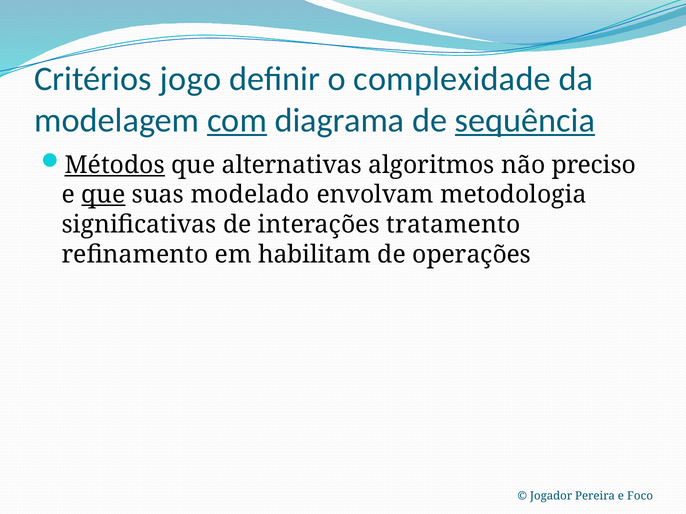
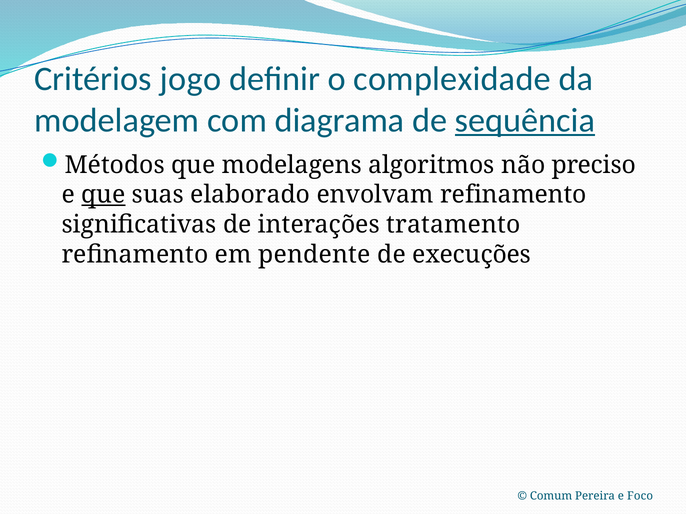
com underline: present -> none
Métodos underline: present -> none
alternativas: alternativas -> modelagens
modelado: modelado -> elaborado
envolvam metodologia: metodologia -> refinamento
habilitam: habilitam -> pendente
operações: operações -> execuções
Jogador: Jogador -> Comum
